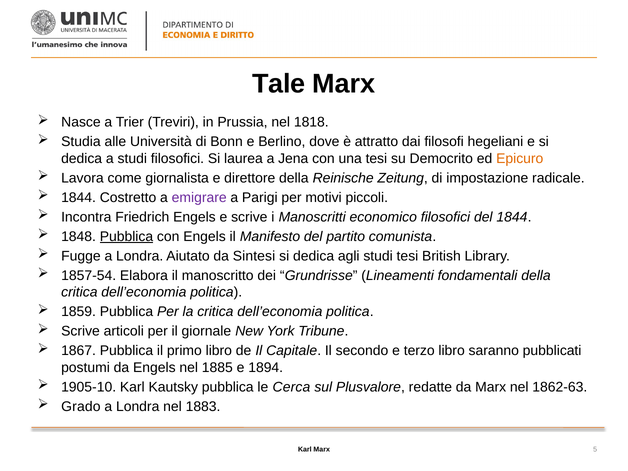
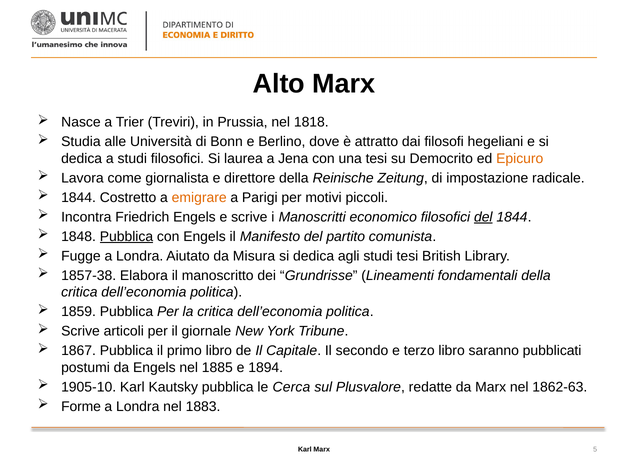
Tale: Tale -> Alto
emigrare colour: purple -> orange
del at (483, 217) underline: none -> present
Sintesi: Sintesi -> Misura
1857-54: 1857-54 -> 1857-38
Grado: Grado -> Forme
